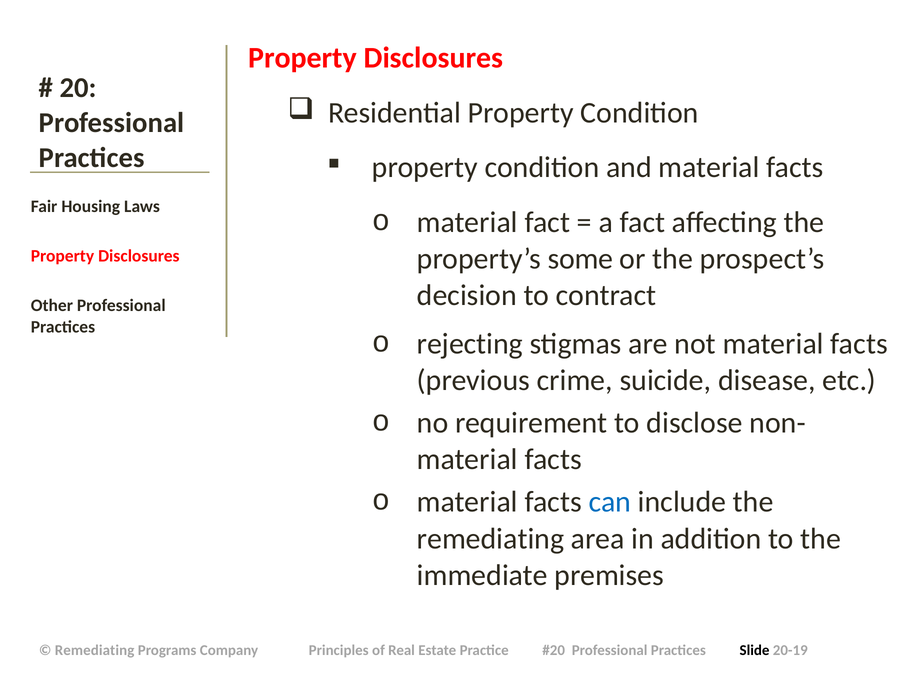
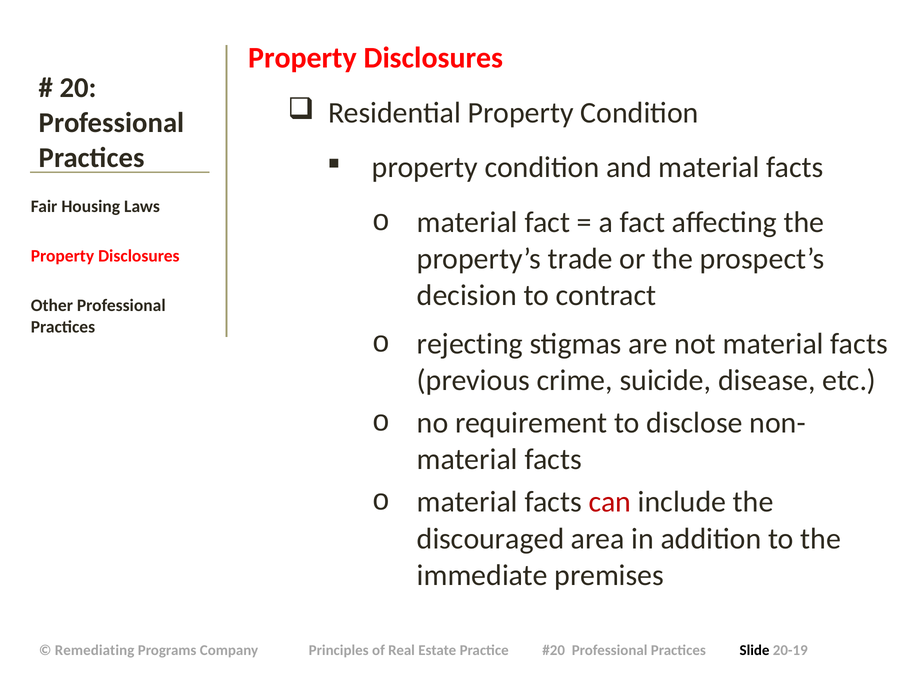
some: some -> trade
can colour: blue -> red
remediating at (491, 538): remediating -> discouraged
